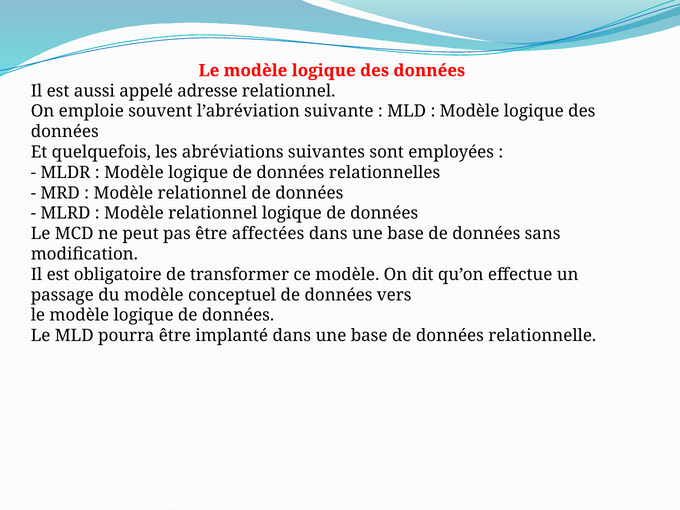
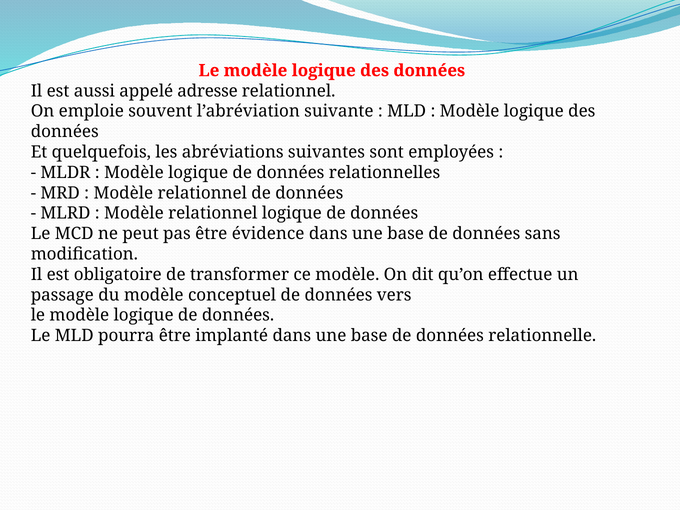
affectées: affectées -> évidence
